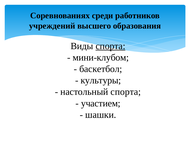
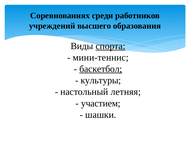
мини-клубом: мини-клубом -> мини-теннис
баскетбол underline: none -> present
настольный спорта: спорта -> летняя
